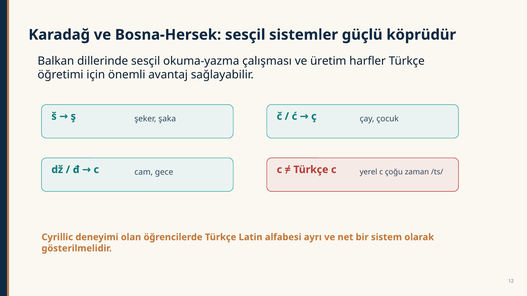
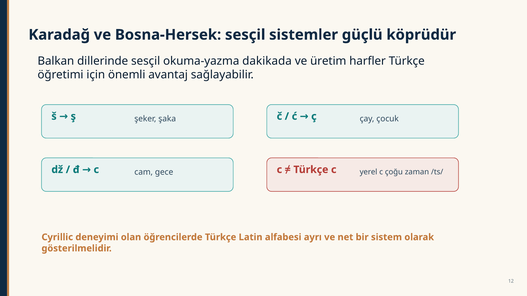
çalışması: çalışması -> dakikada
